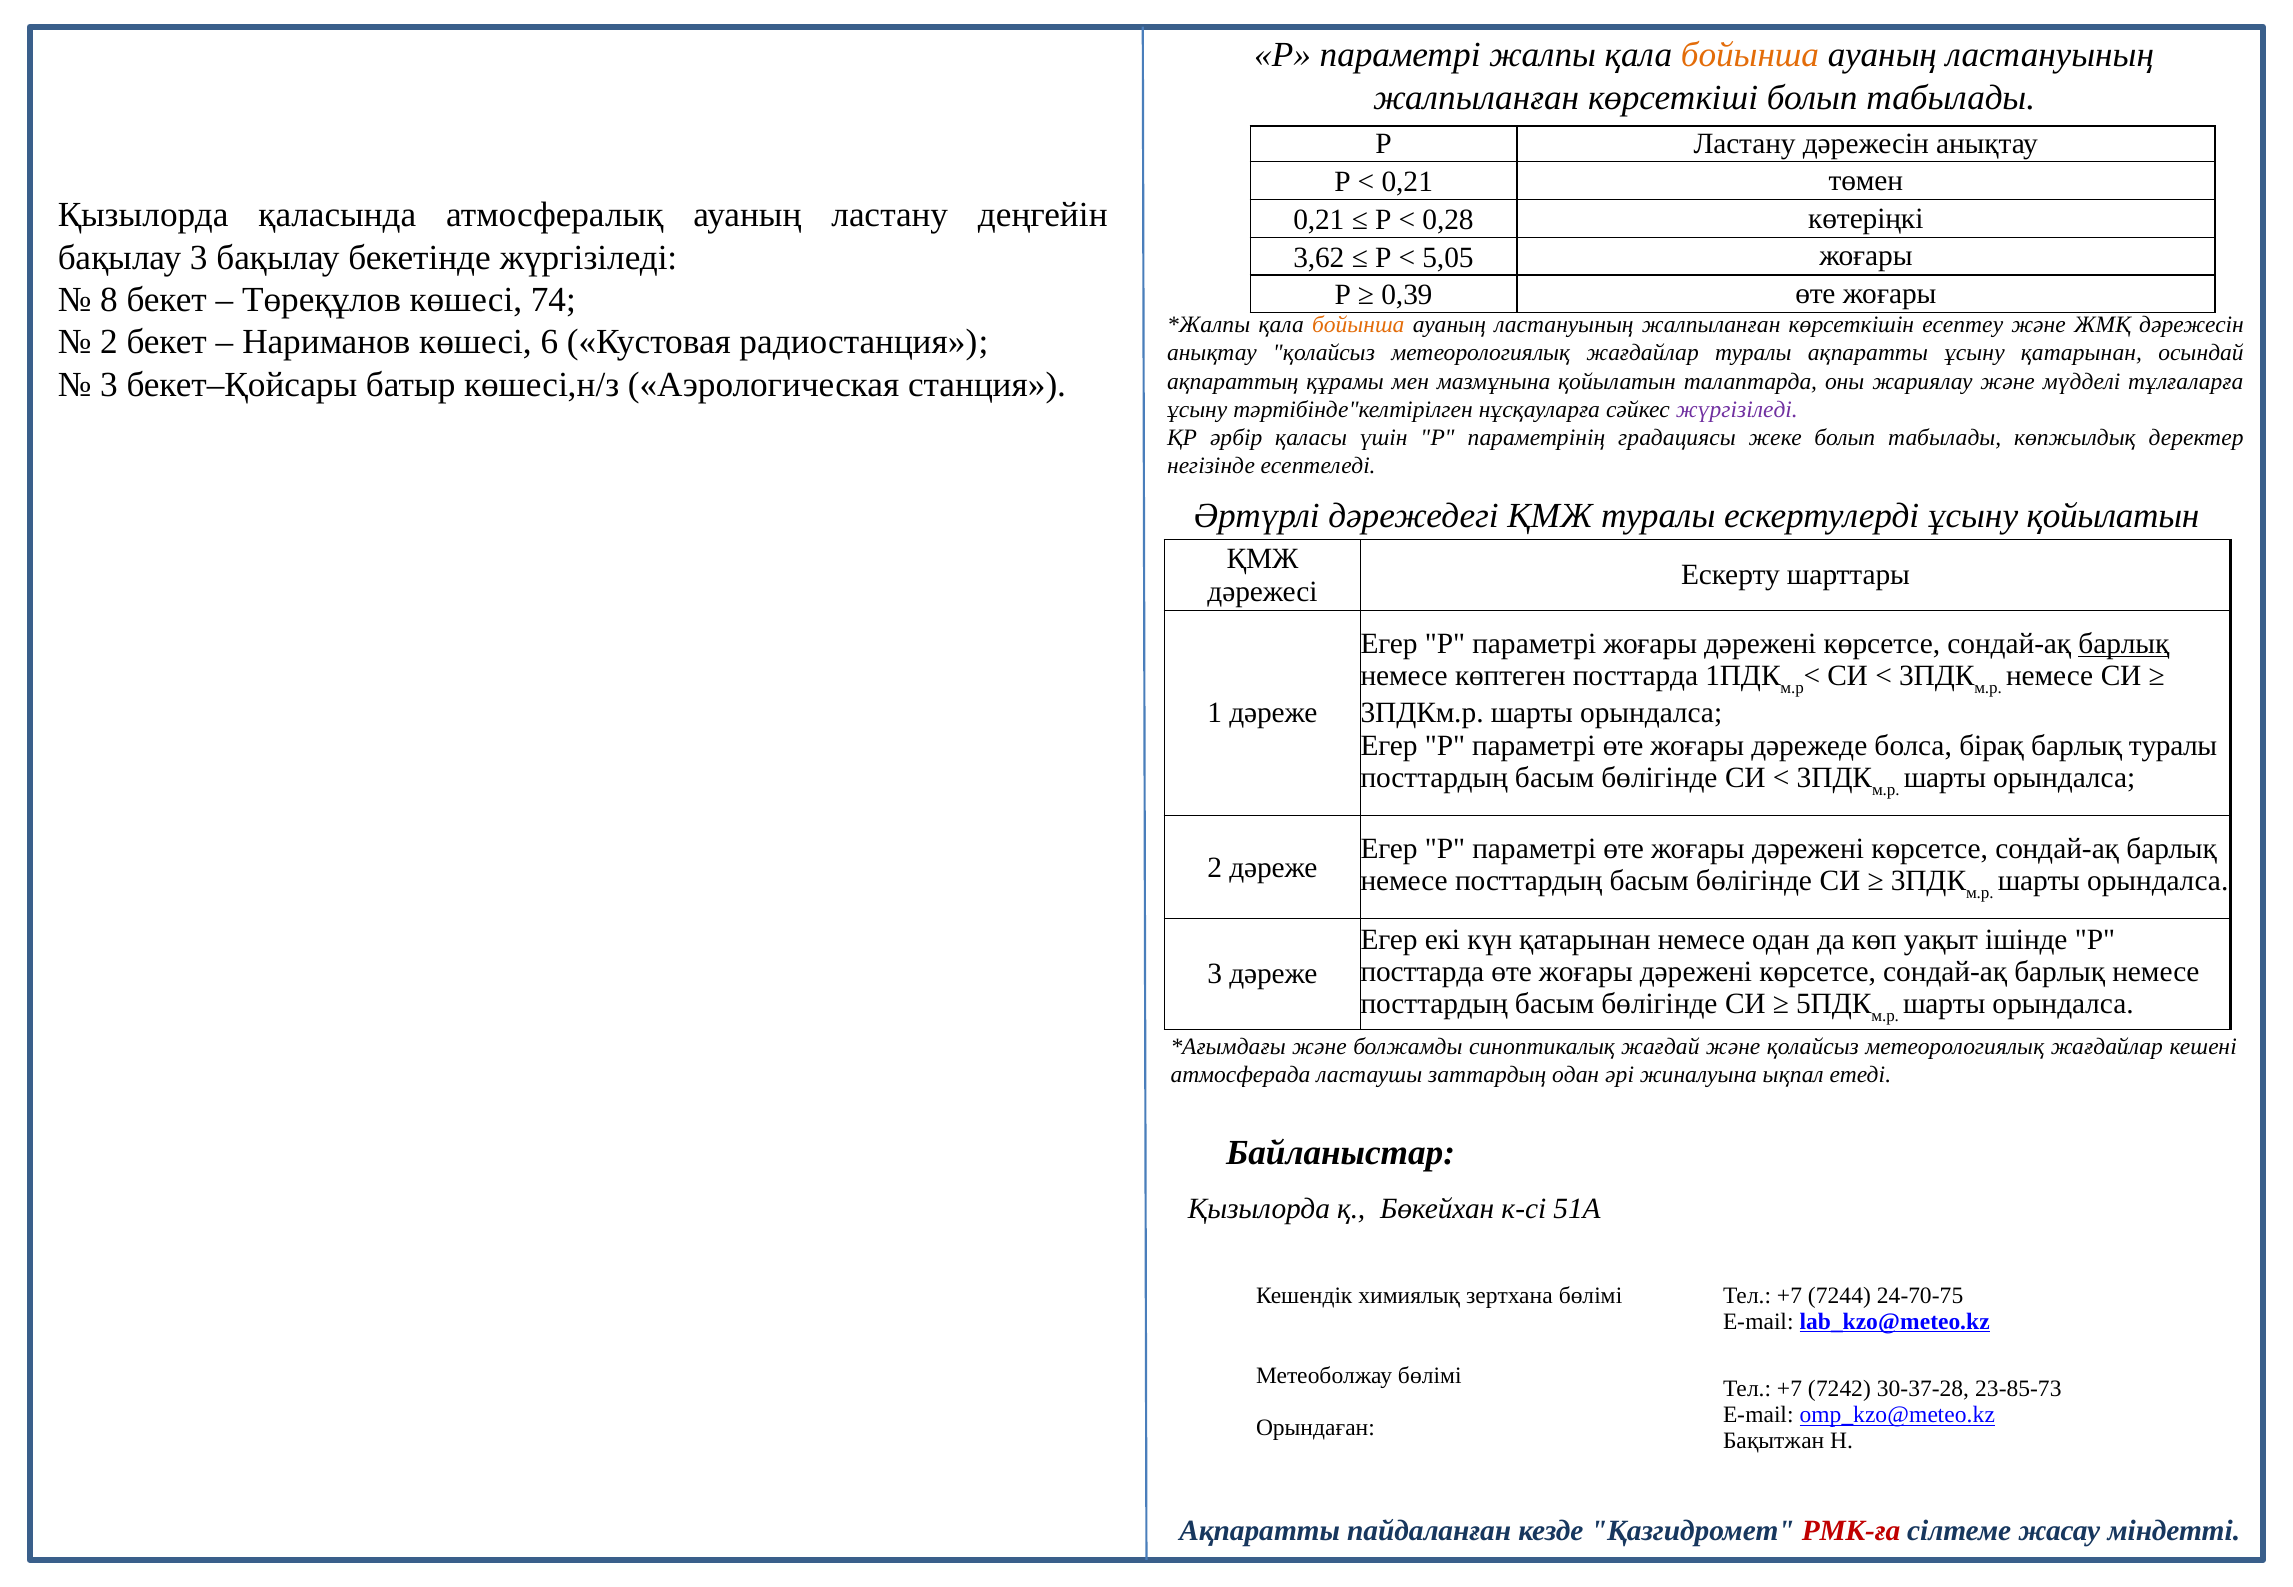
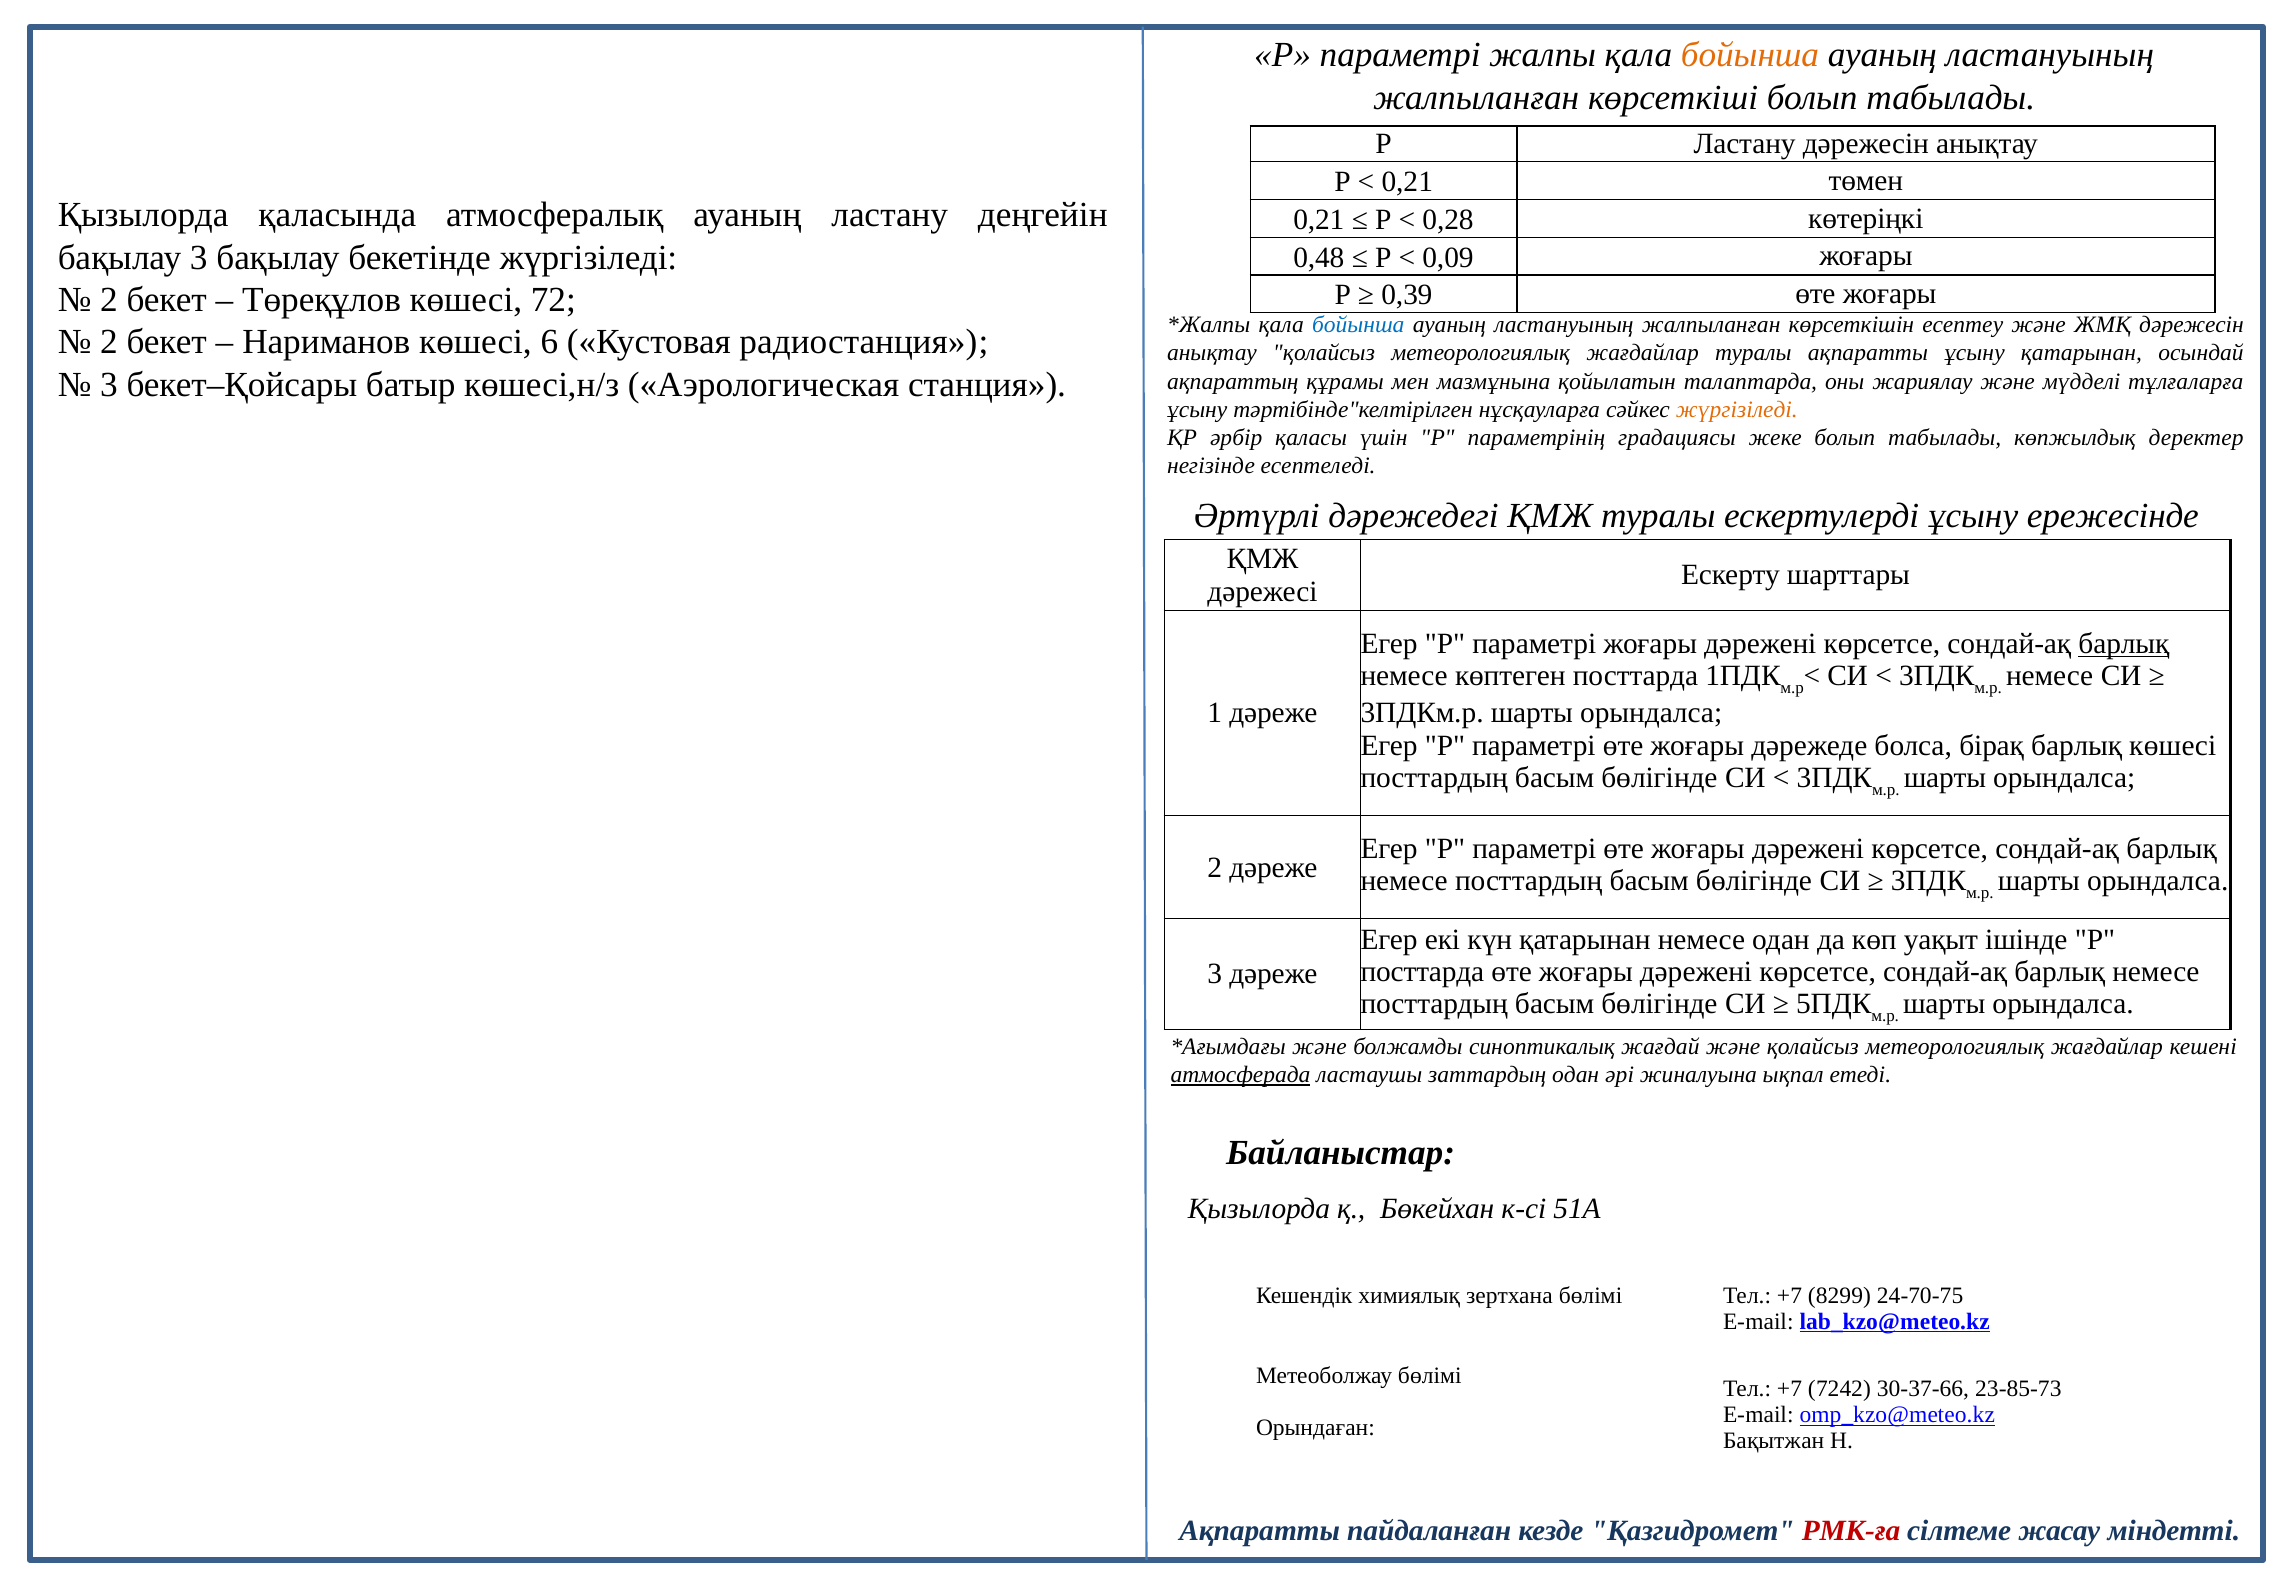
3,62: 3,62 -> 0,48
5,05: 5,05 -> 0,09
8 at (109, 300): 8 -> 2
74: 74 -> 72
бойынша at (1358, 325) colour: orange -> blue
жүргізіледі at (1737, 410) colour: purple -> orange
ұсыну қойылатын: қойылатын -> ережесінде
барлық туралы: туралы -> көшесі
атмосферада underline: none -> present
7244: 7244 -> 8299
30-37-28: 30-37-28 -> 30-37-66
